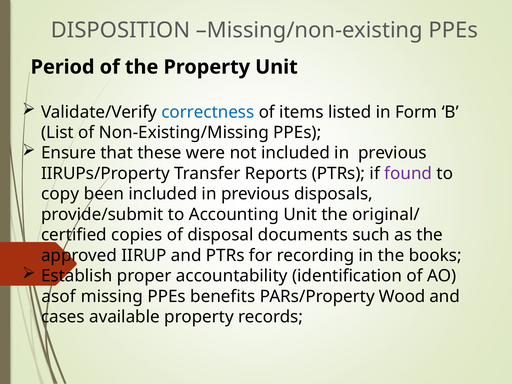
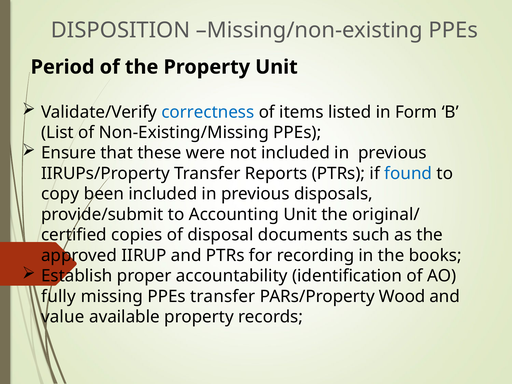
found colour: purple -> blue
asof: asof -> fully
PPEs benefits: benefits -> transfer
cases: cases -> value
